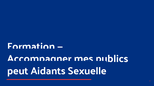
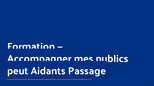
Sexuelle: Sexuelle -> Passage
